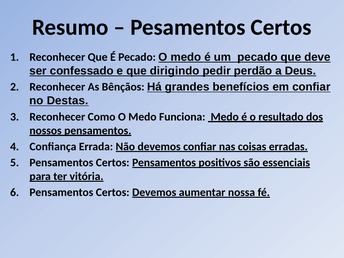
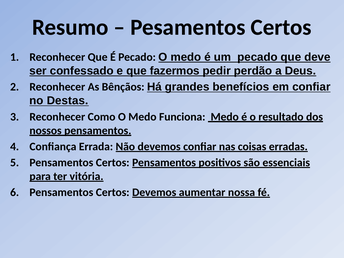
dirigindo: dirigindo -> fazermos
